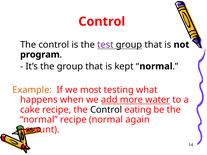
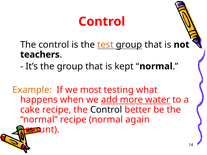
test colour: purple -> orange
program: program -> teachers
eating: eating -> better
